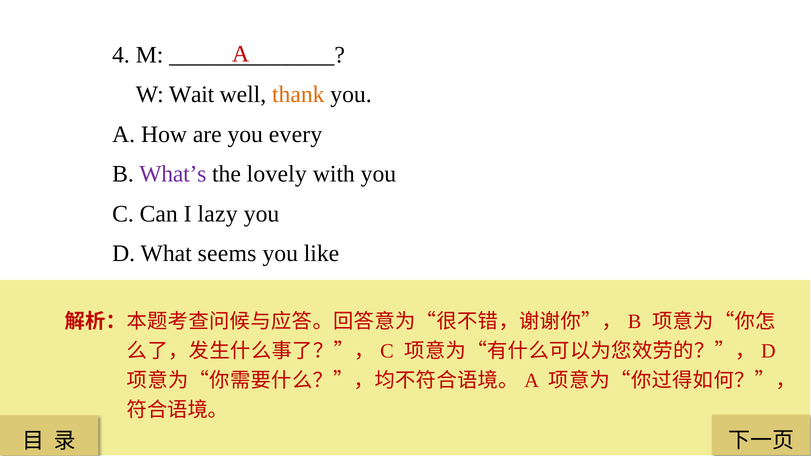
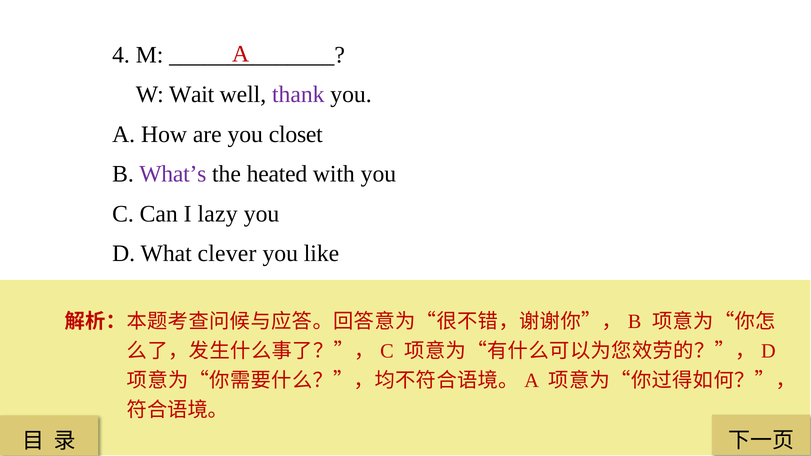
thank colour: orange -> purple
every: every -> closet
lovely: lovely -> heated
seems: seems -> clever
